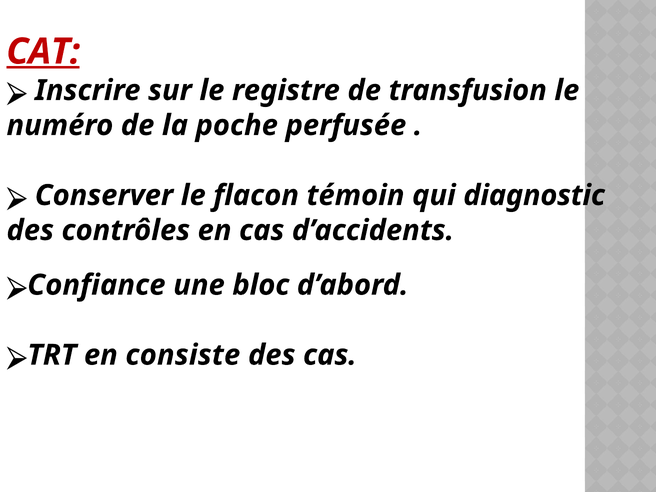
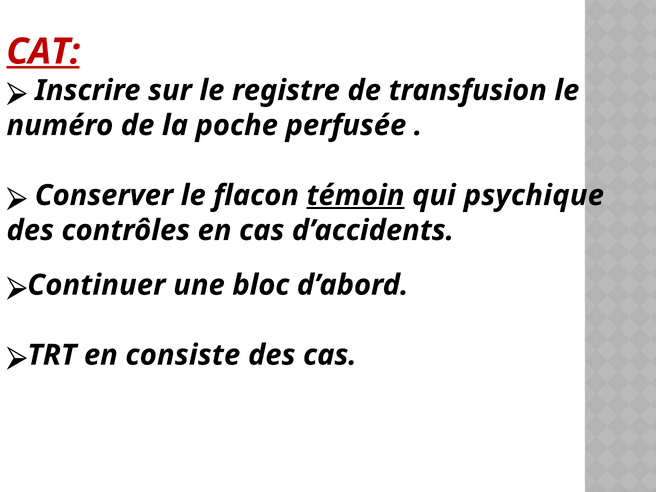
témoin underline: none -> present
diagnostic: diagnostic -> psychique
Confiance: Confiance -> Continuer
